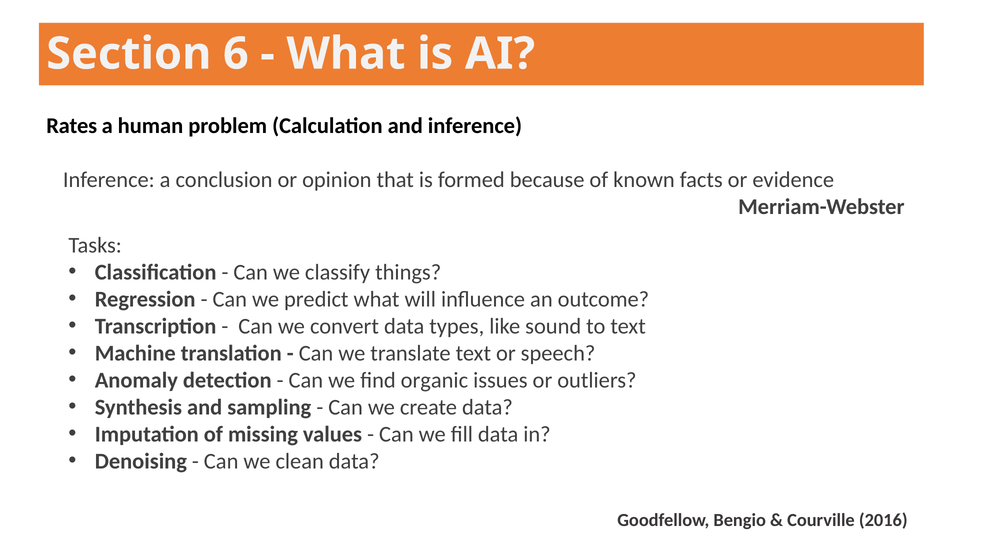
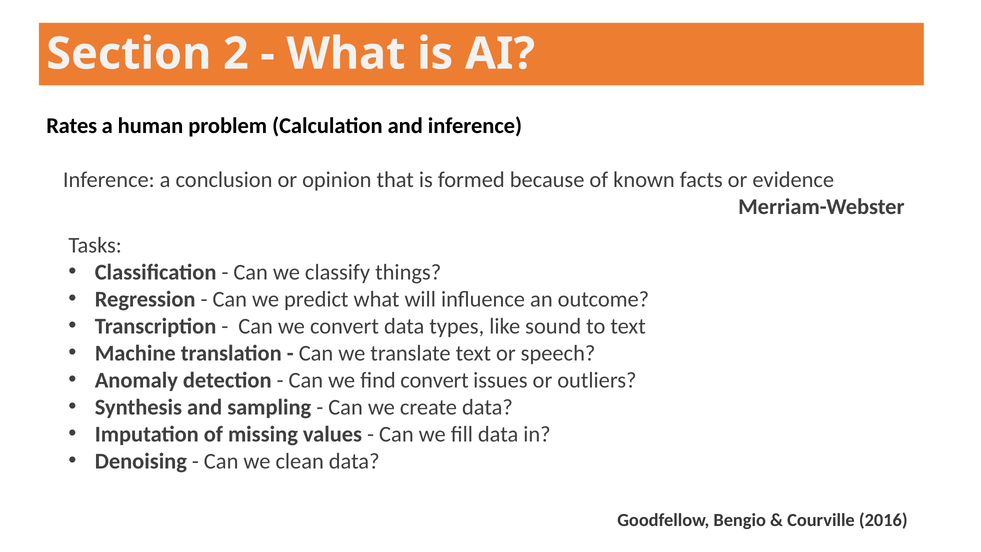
6: 6 -> 2
find organic: organic -> convert
